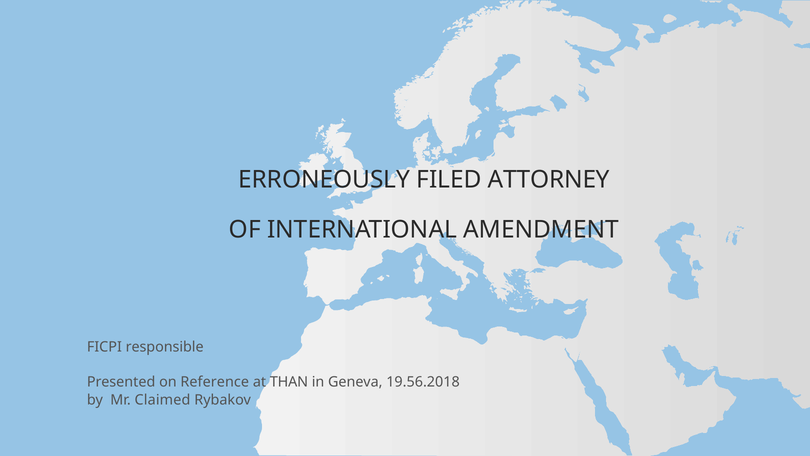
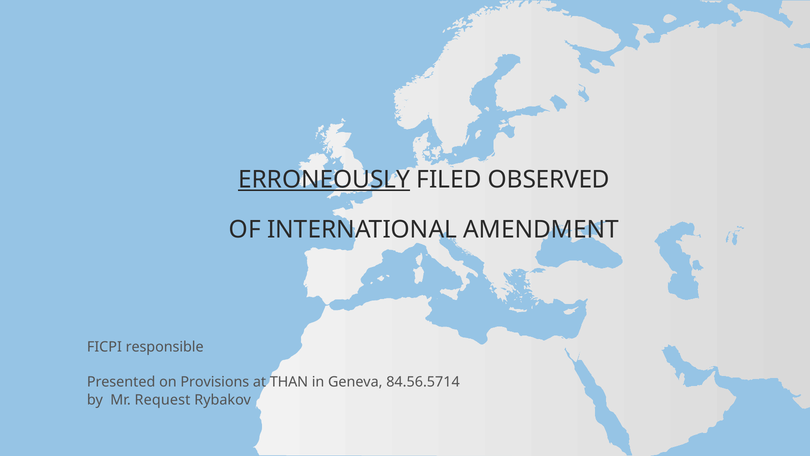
ERRONEOUSLY underline: none -> present
ATTORNEY: ATTORNEY -> OBSERVED
Reference: Reference -> Provisions
19.56.2018: 19.56.2018 -> 84.56.5714
Claimed: Claimed -> Request
